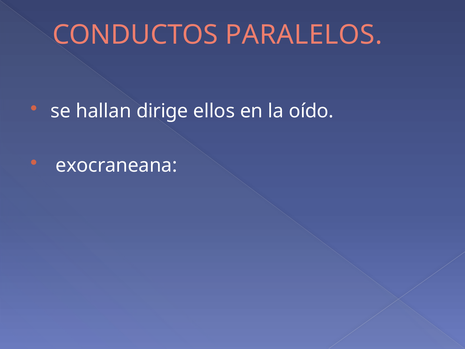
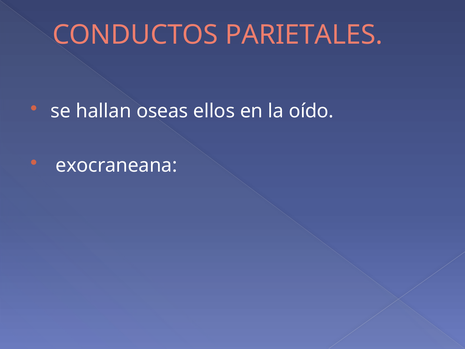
PARALELOS: PARALELOS -> PARIETALES
dirige: dirige -> oseas
